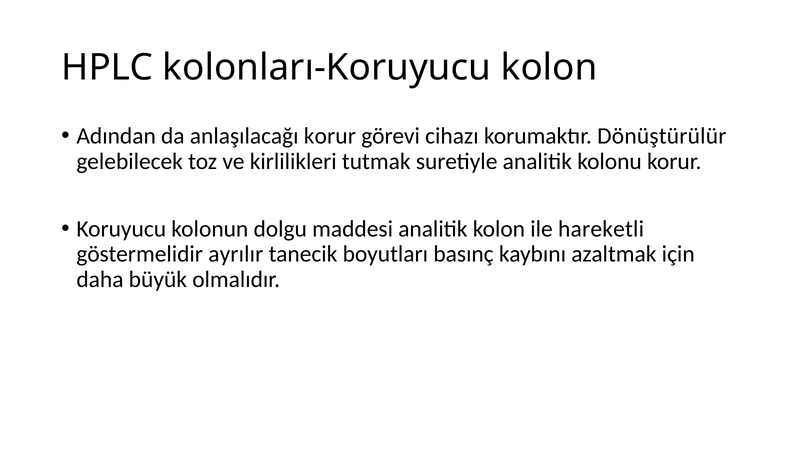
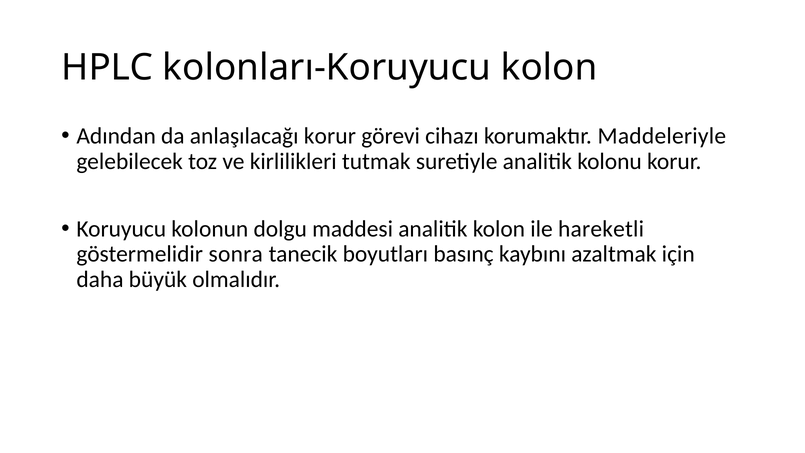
Dönüştürülür: Dönüştürülür -> Maddeleriyle
ayrılır: ayrılır -> sonra
